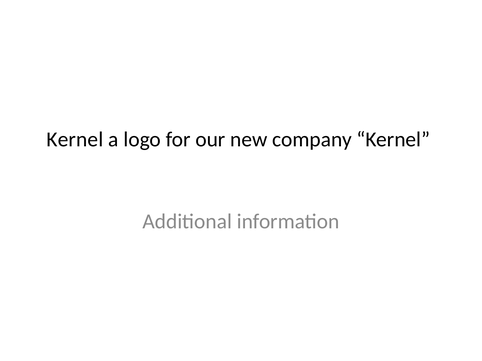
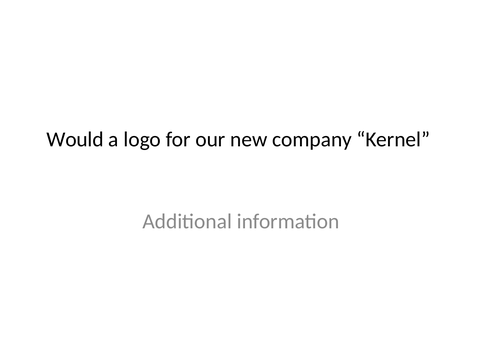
Kernel at (75, 140): Kernel -> Would
